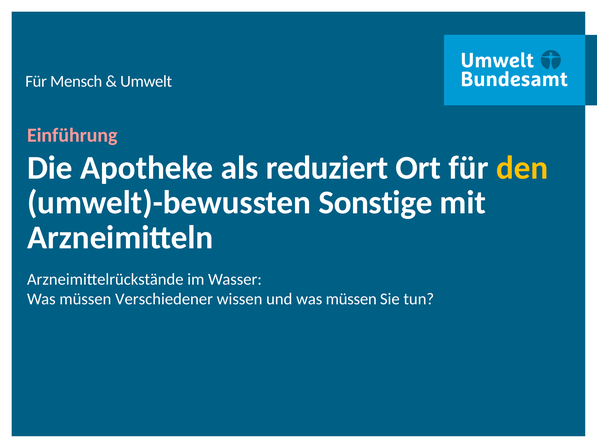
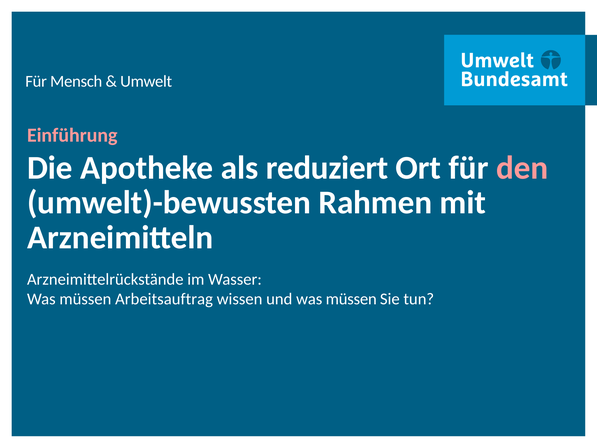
den colour: yellow -> pink
Sonstige: Sonstige -> Rahmen
Verschiedener: Verschiedener -> Arbeitsauftrag
